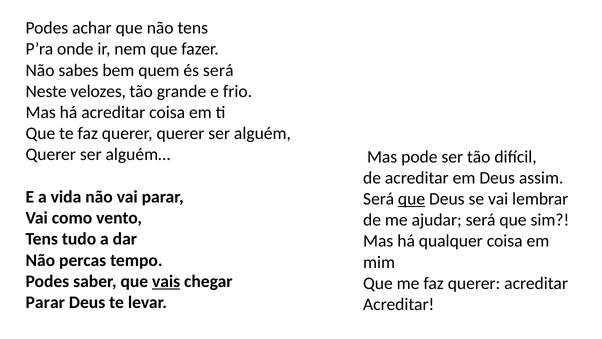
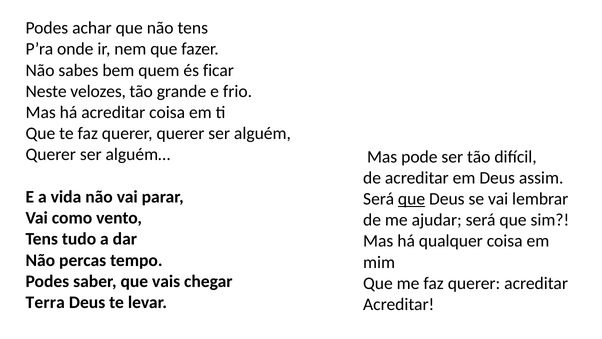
és será: será -> ficar
vais underline: present -> none
Parar at (45, 302): Parar -> Terra
